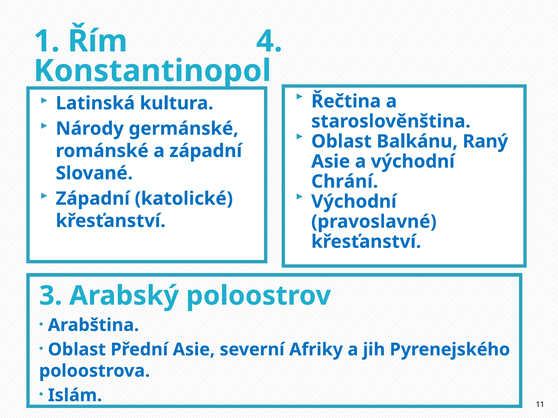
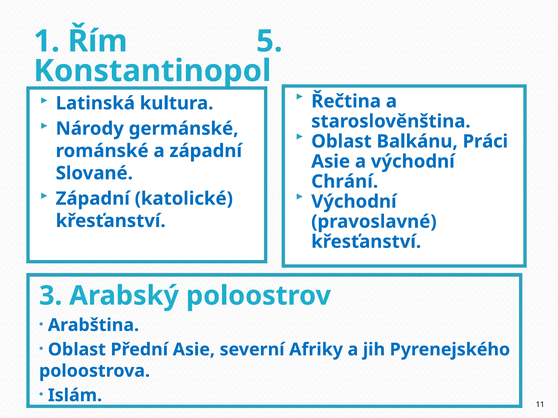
4: 4 -> 5
Raný: Raný -> Práci
